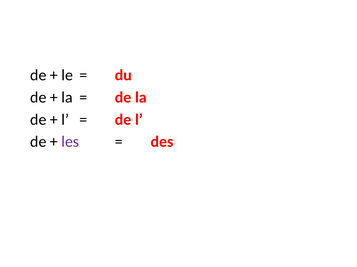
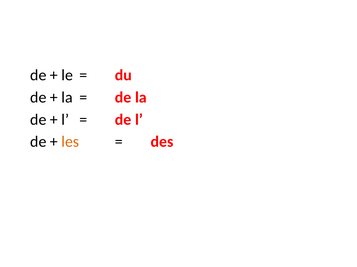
les colour: purple -> orange
